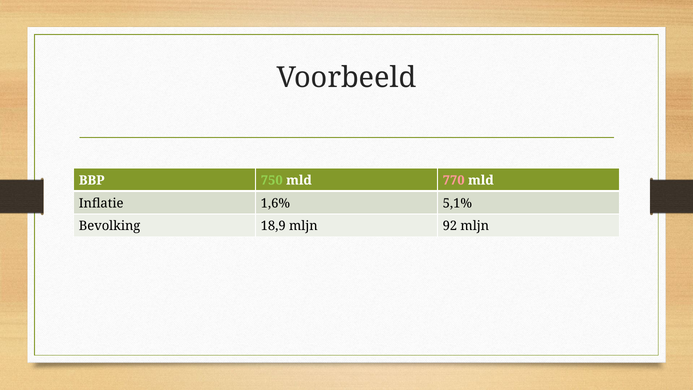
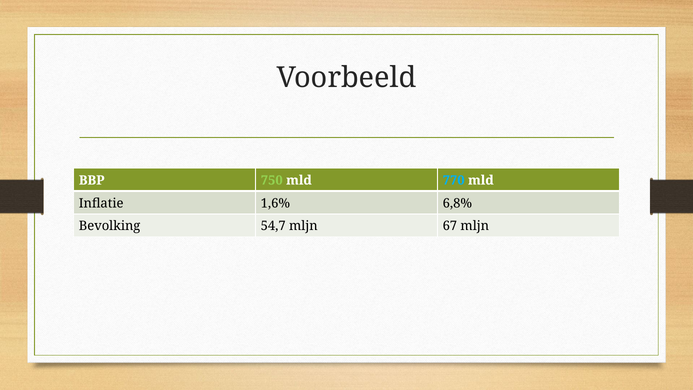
770 colour: pink -> light blue
5,1%: 5,1% -> 6,8%
18,9: 18,9 -> 54,7
92: 92 -> 67
